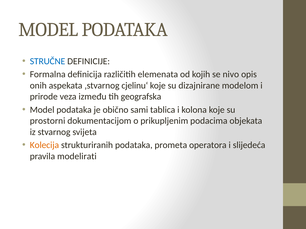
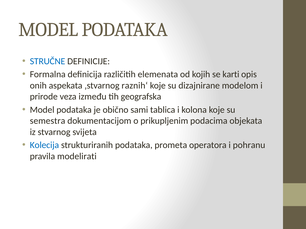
nivo: nivo -> karti
cjelinu‘: cjelinu‘ -> raznih‘
prostorni: prostorni -> semestra
Kolecija colour: orange -> blue
slijedeća: slijedeća -> pohranu
